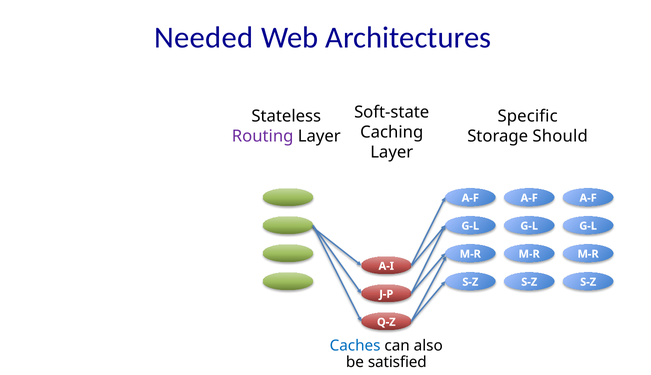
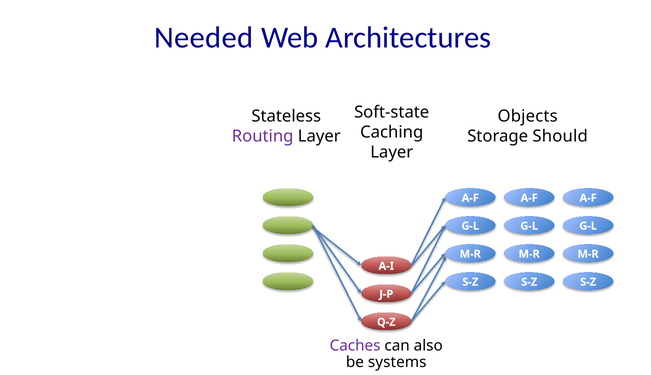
Specific: Specific -> Objects
Caches colour: blue -> purple
satisfied: satisfied -> systems
